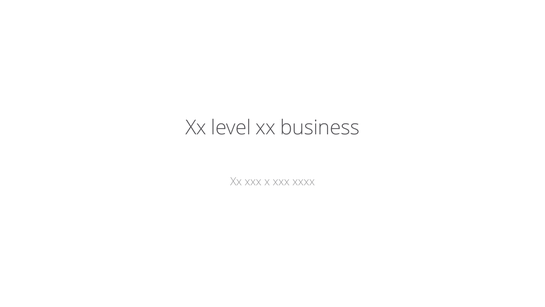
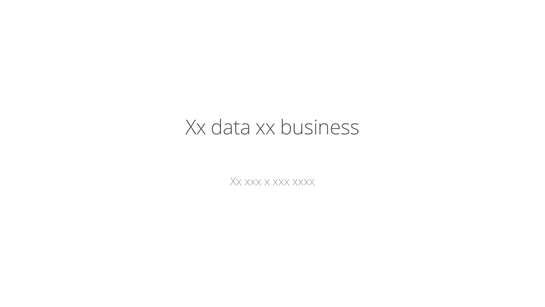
level: level -> data
